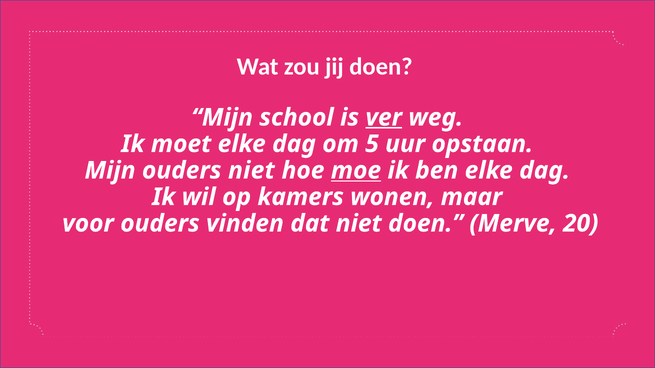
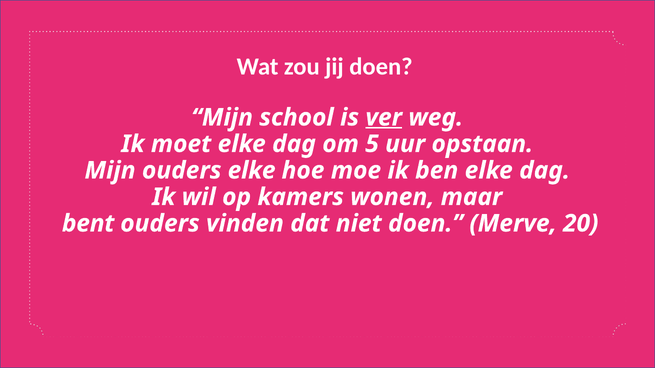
ouders niet: niet -> elke
moe underline: present -> none
voor: voor -> bent
